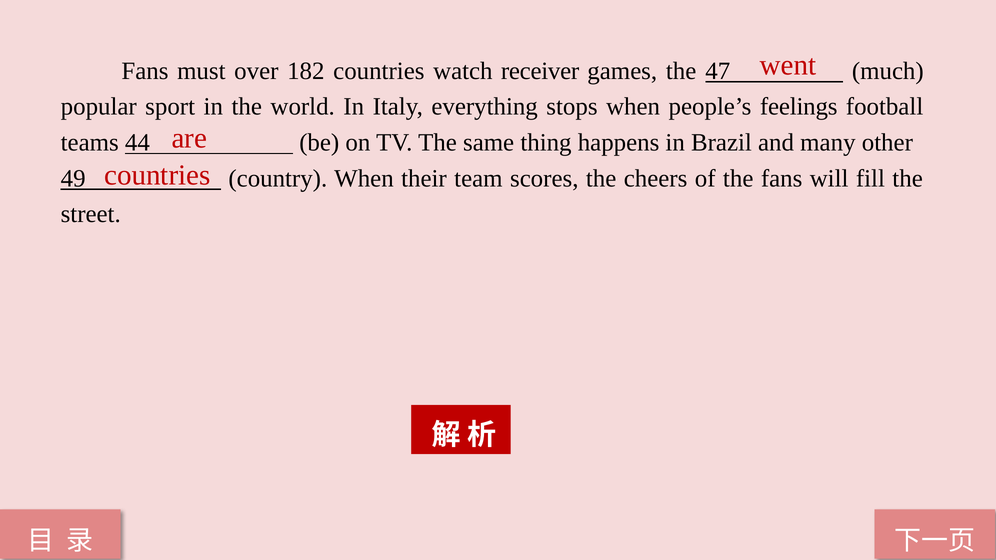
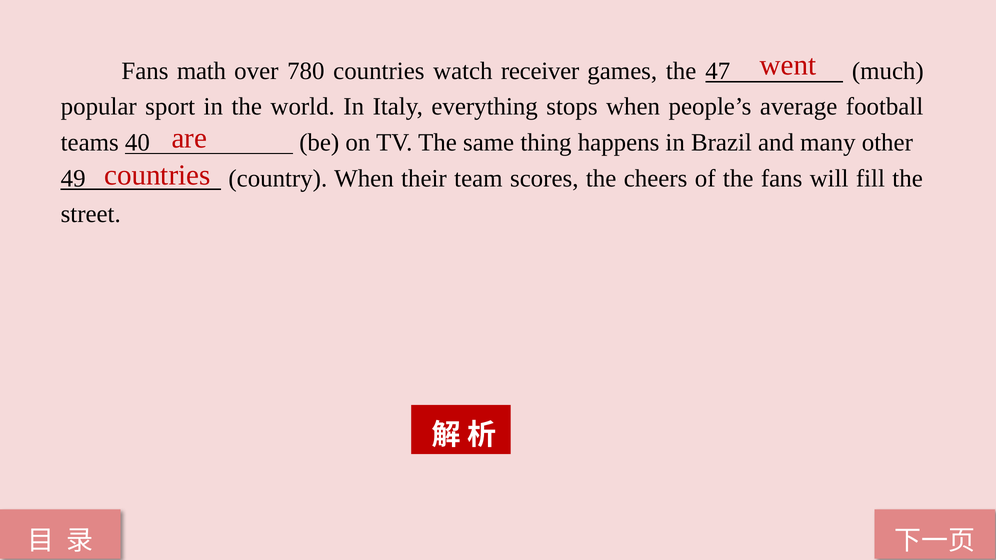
must: must -> math
182: 182 -> 780
feelings: feelings -> average
44: 44 -> 40
